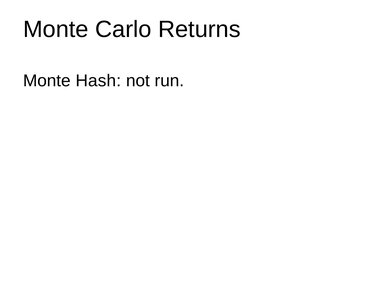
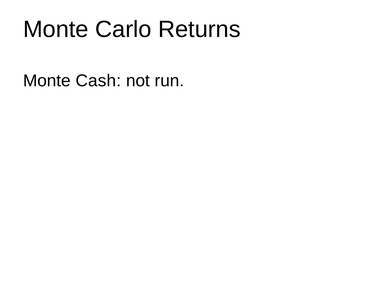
Hash: Hash -> Cash
